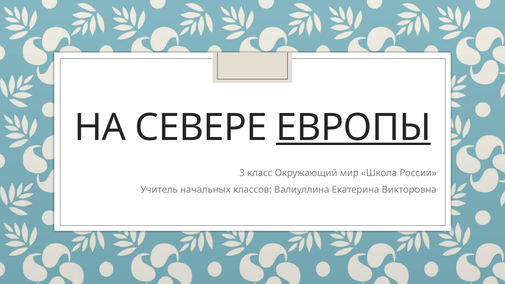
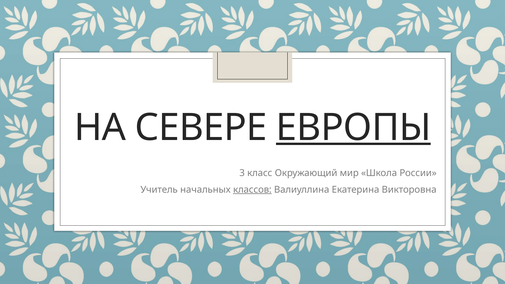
классов underline: none -> present
